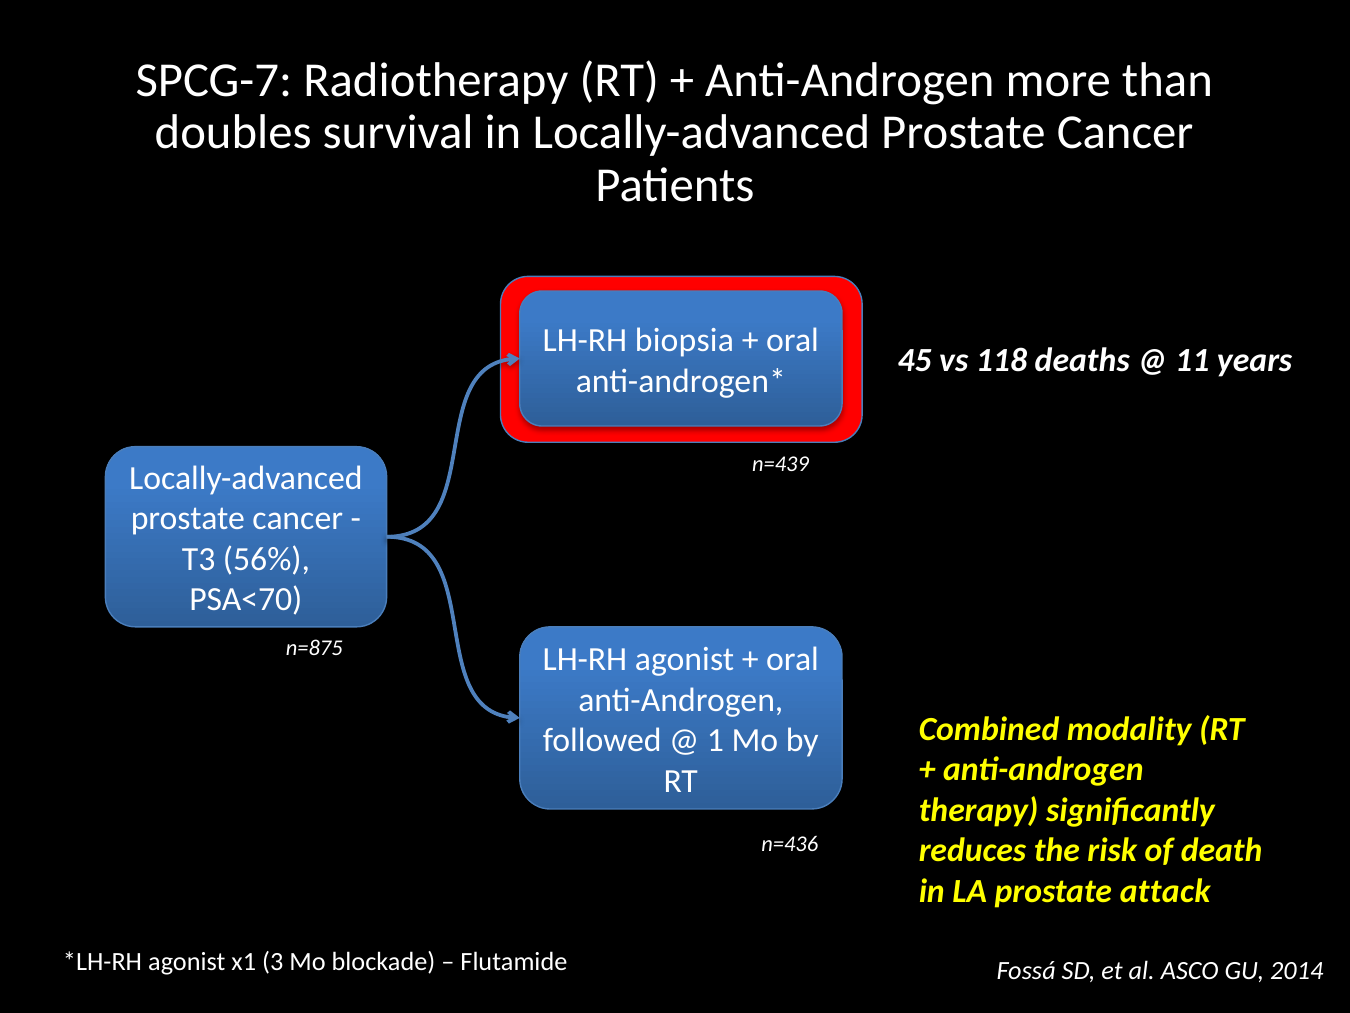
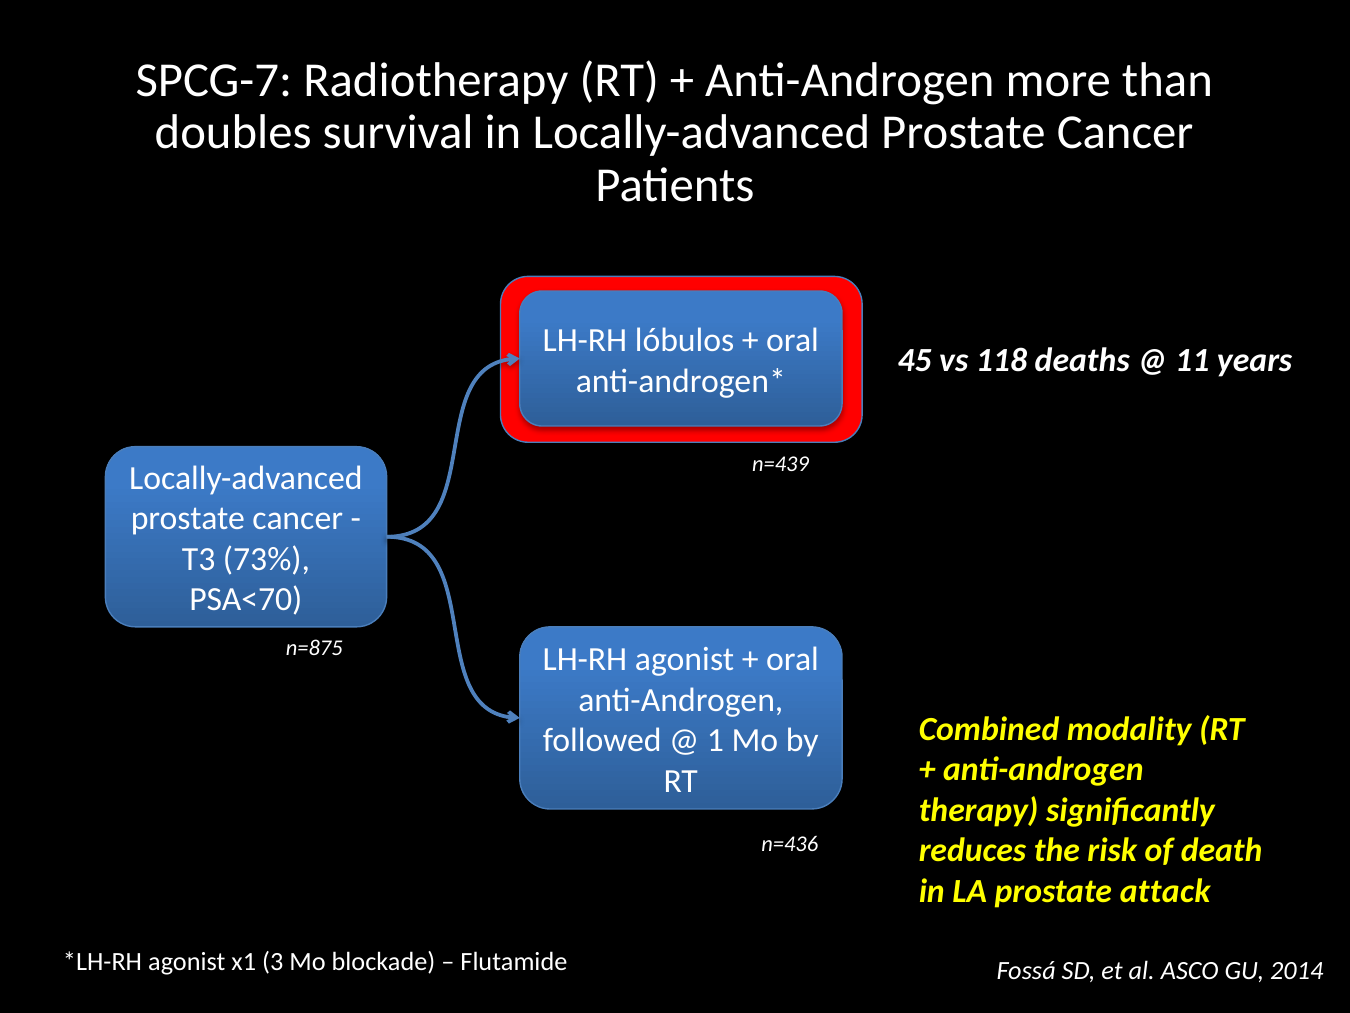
biopsia: biopsia -> lóbulos
56%: 56% -> 73%
